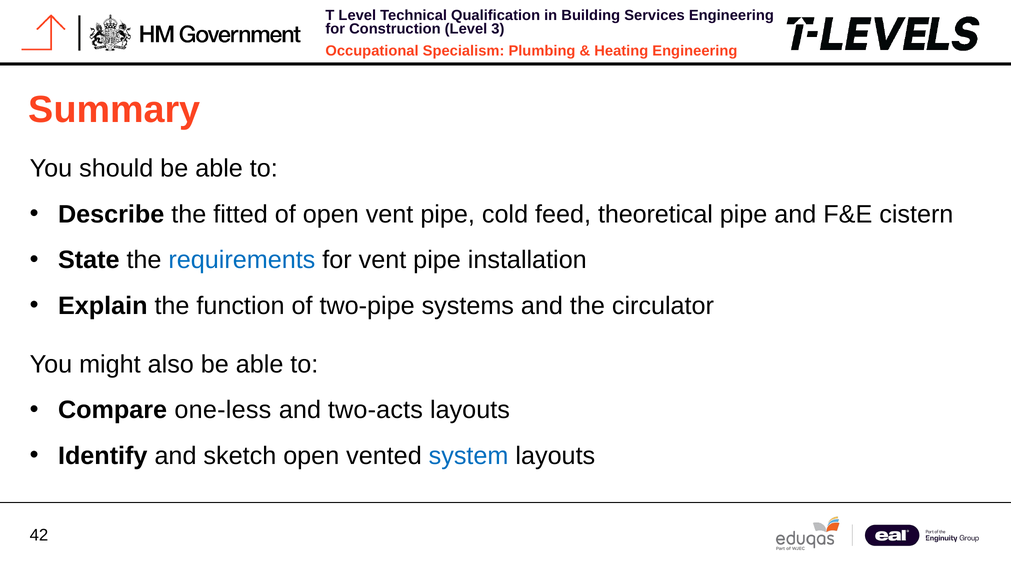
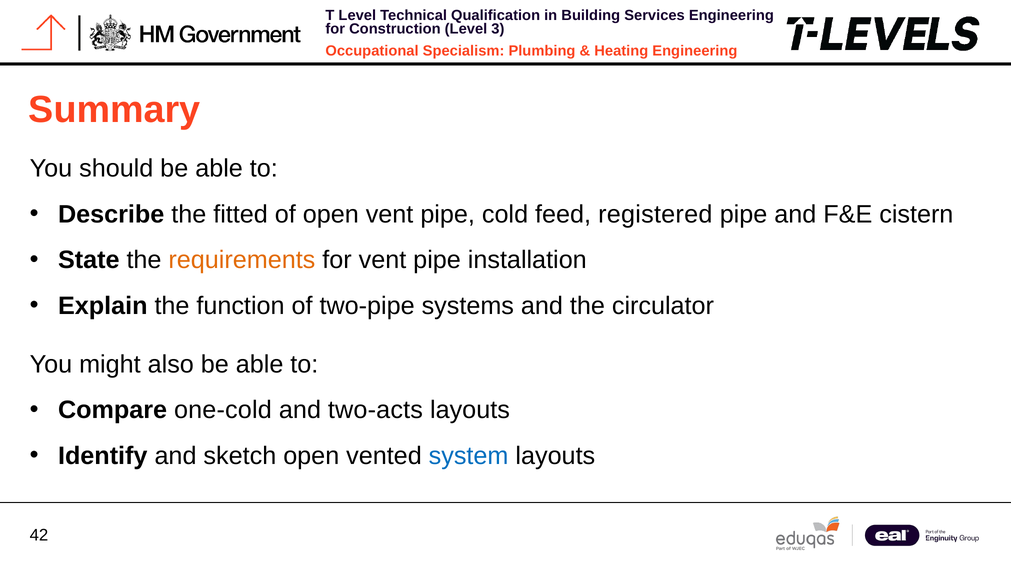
theoretical: theoretical -> registered
requirements colour: blue -> orange
one-less: one-less -> one-cold
